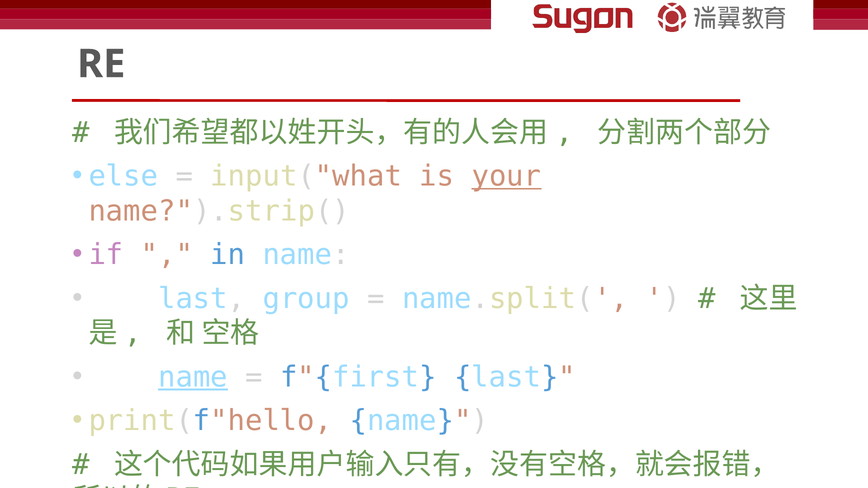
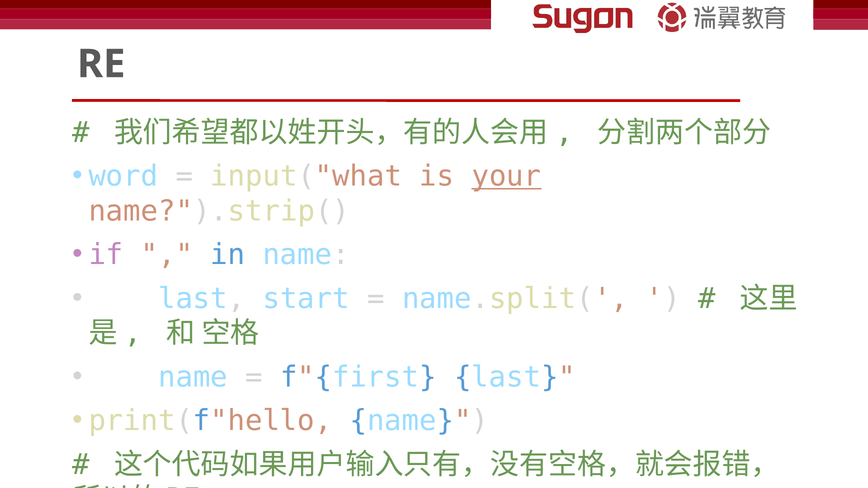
else: else -> word
group: group -> start
name at (193, 377) underline: present -> none
